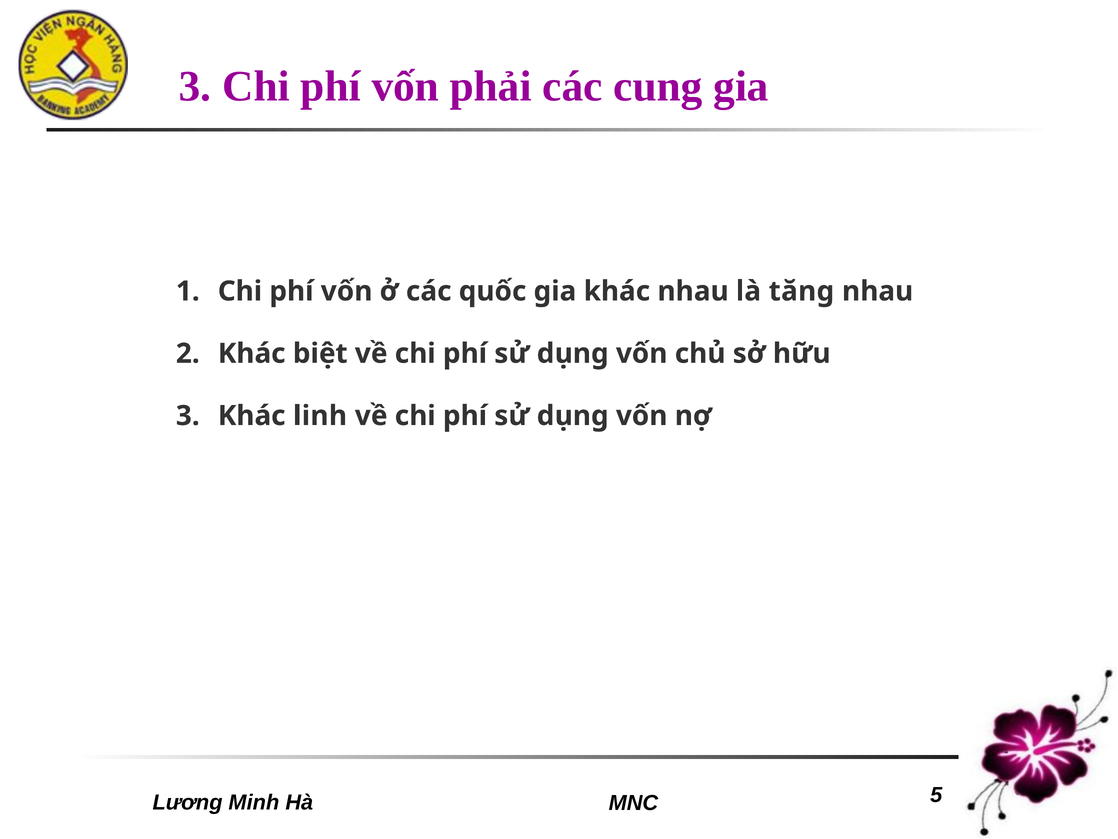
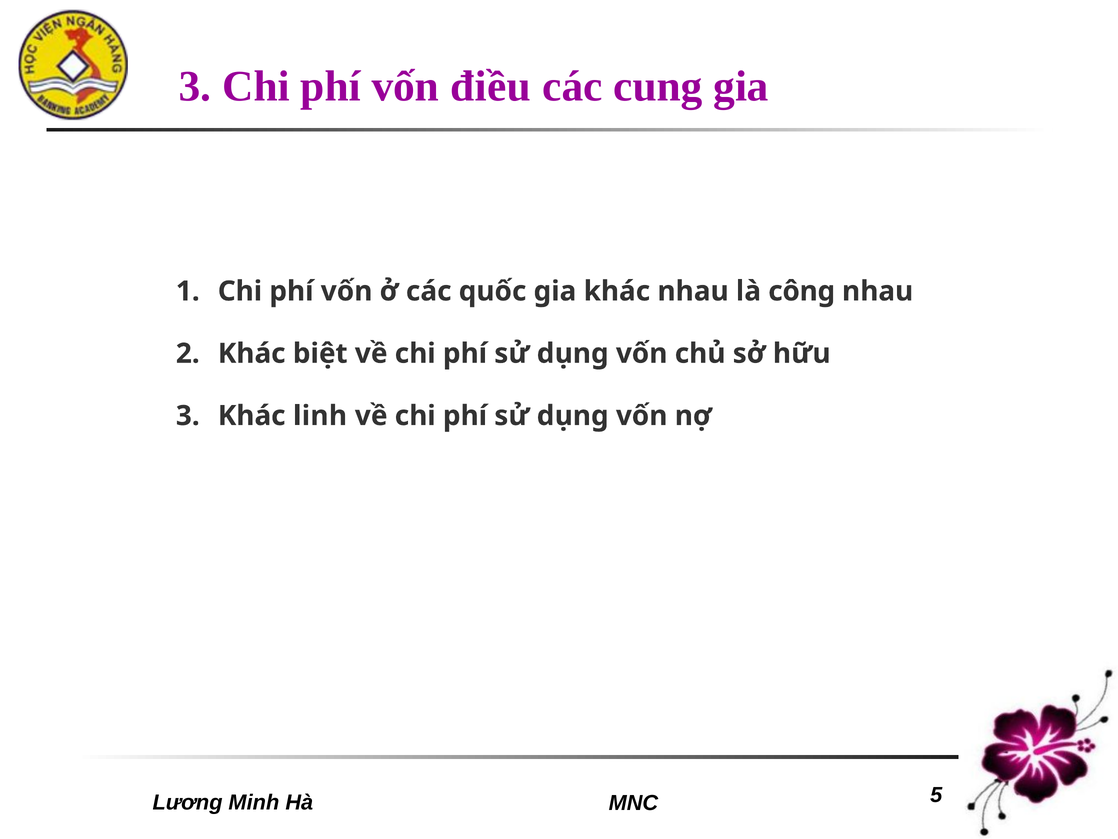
phải: phải -> điều
tăng: tăng -> công
